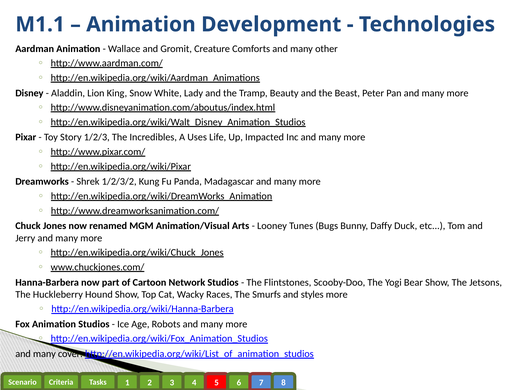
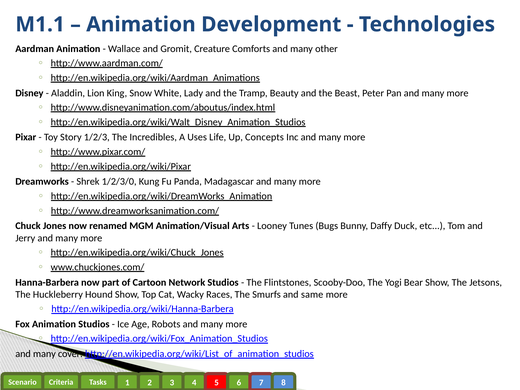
Impacted: Impacted -> Concepts
1/2/3/2: 1/2/3/2 -> 1/2/3/0
styles: styles -> same
